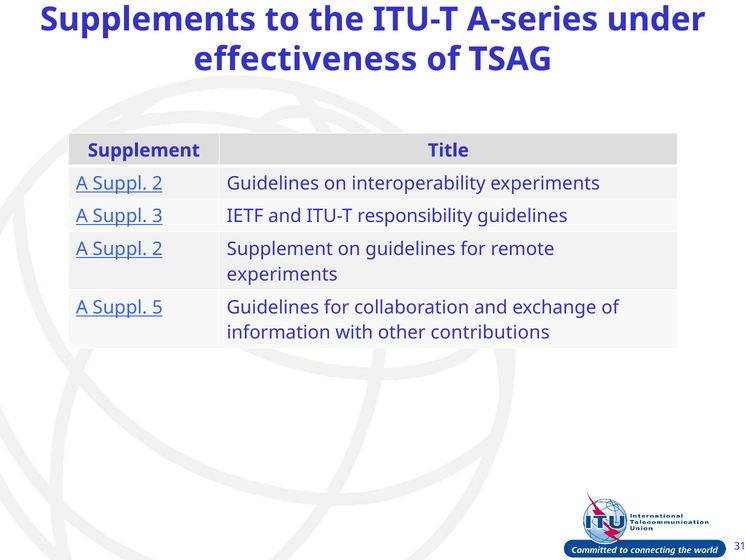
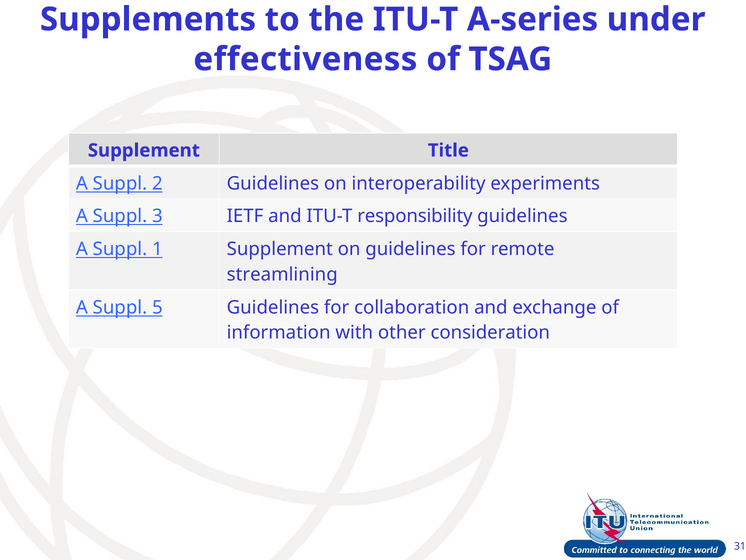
2 at (157, 249): 2 -> 1
experiments at (282, 274): experiments -> streamlining
contributions: contributions -> consideration
